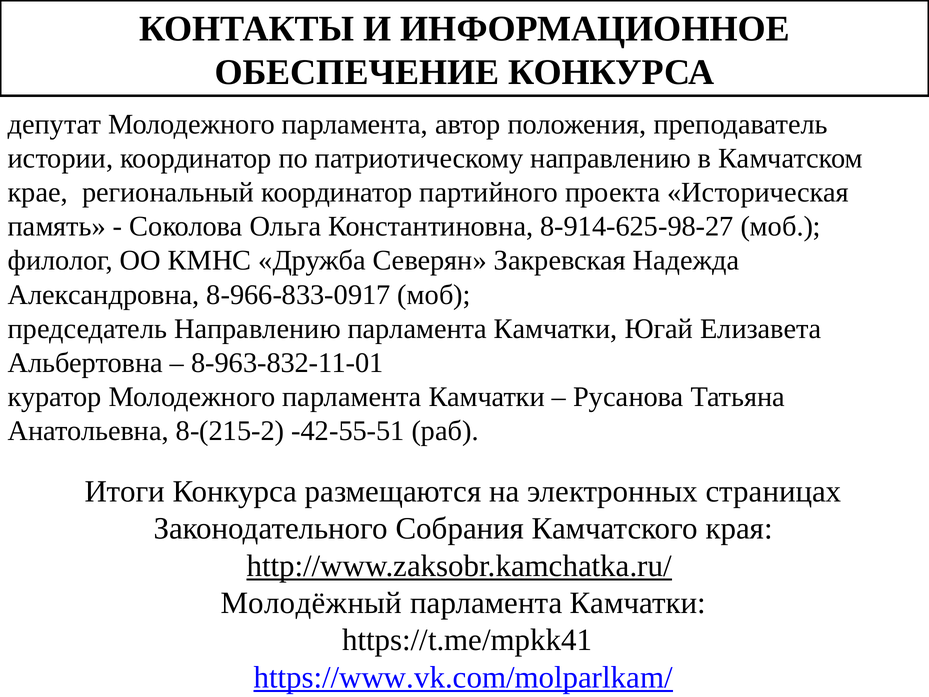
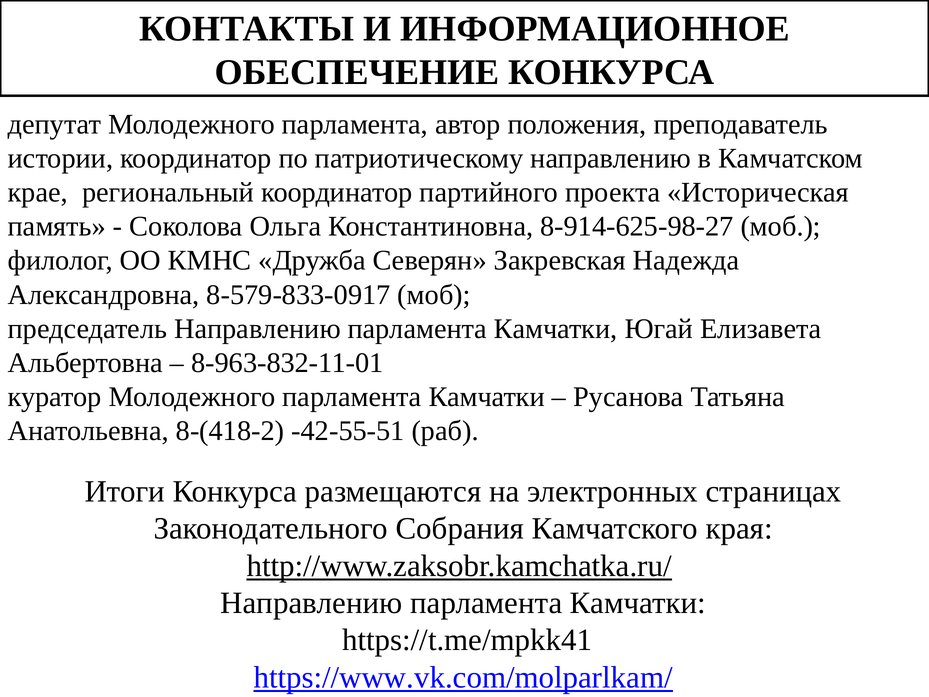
8-966-833-0917: 8-966-833-0917 -> 8-579-833-0917
8-(215-2: 8-(215-2 -> 8-(418-2
Молодёжный at (311, 603): Молодёжный -> Направлению
